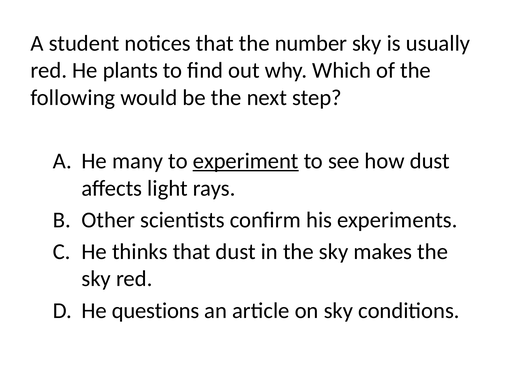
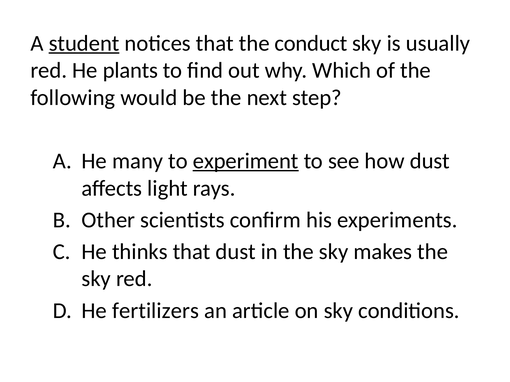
student underline: none -> present
number: number -> conduct
questions: questions -> fertilizers
